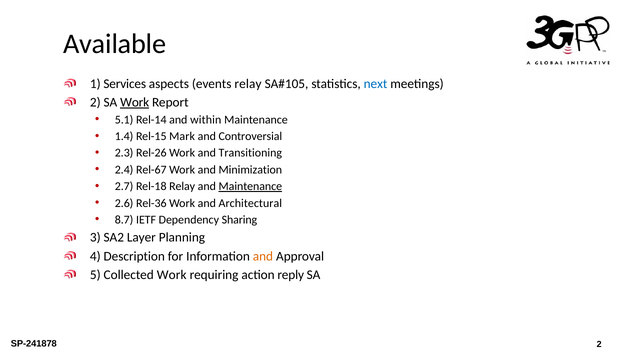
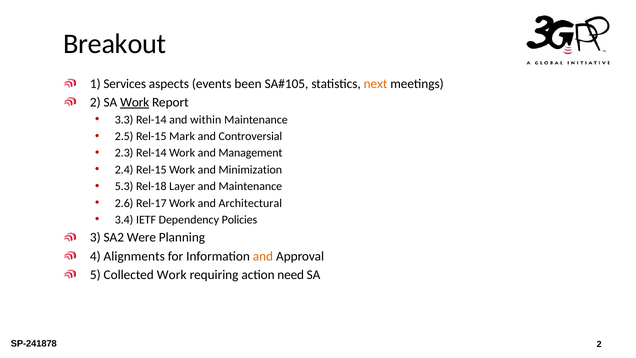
Available: Available -> Breakout
events relay: relay -> been
next colour: blue -> orange
5.1: 5.1 -> 3.3
1.4: 1.4 -> 2.5
2.3 Rel-26: Rel-26 -> Rel-14
Transitioning: Transitioning -> Management
2.4 Rel-67: Rel-67 -> Rel-15
2.7: 2.7 -> 5.3
Rel-18 Relay: Relay -> Layer
Maintenance at (250, 186) underline: present -> none
Rel-36: Rel-36 -> Rel-17
8.7: 8.7 -> 3.4
Sharing: Sharing -> Policies
Layer: Layer -> Were
Description: Description -> Alignments
reply: reply -> need
